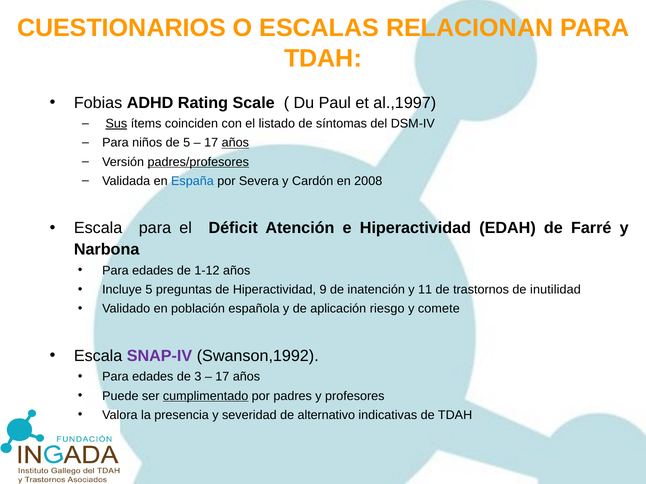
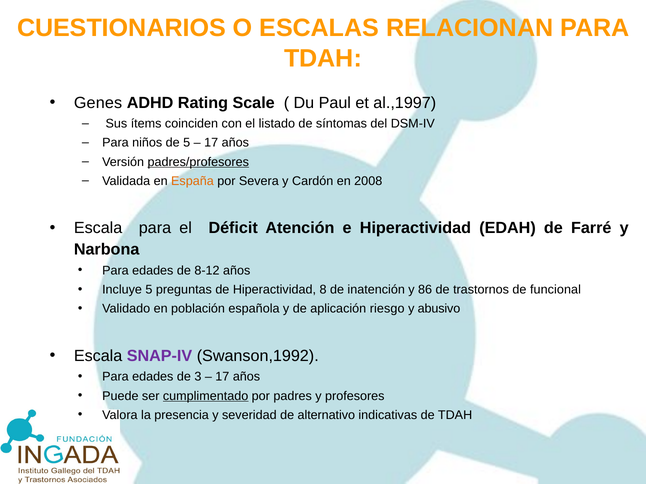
Fobias: Fobias -> Genes
Sus underline: present -> none
años at (235, 143) underline: present -> none
España colour: blue -> orange
1-12: 1-12 -> 8-12
9: 9 -> 8
11: 11 -> 86
inutilidad: inutilidad -> funcional
comete: comete -> abusivo
